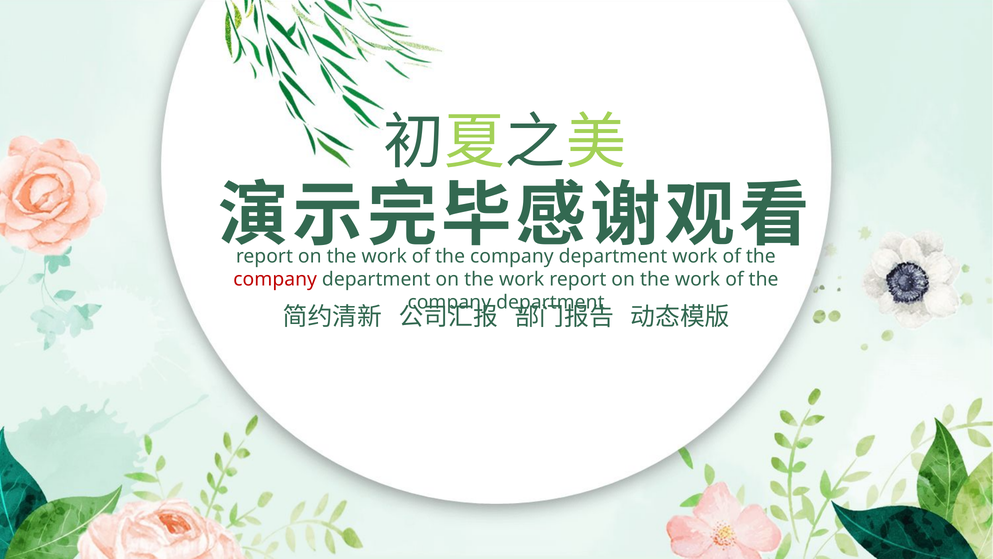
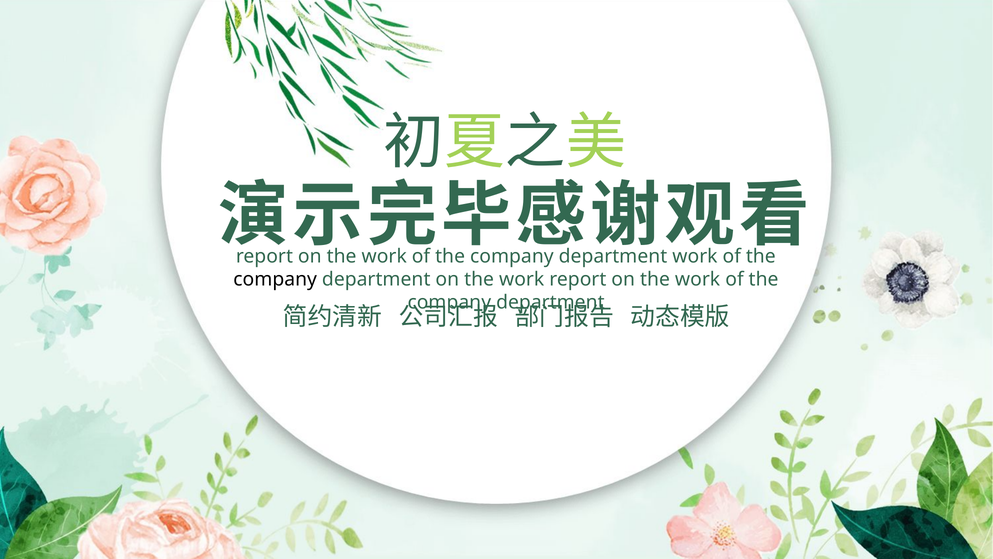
company at (275, 279) colour: red -> black
